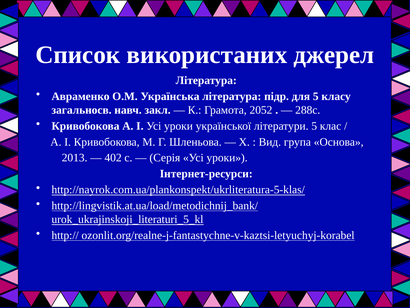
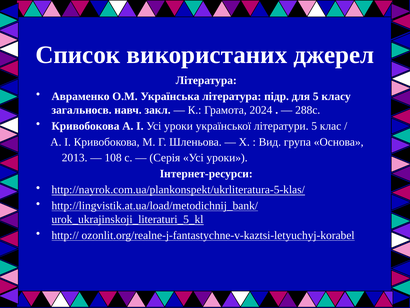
2052: 2052 -> 2024
402: 402 -> 108
